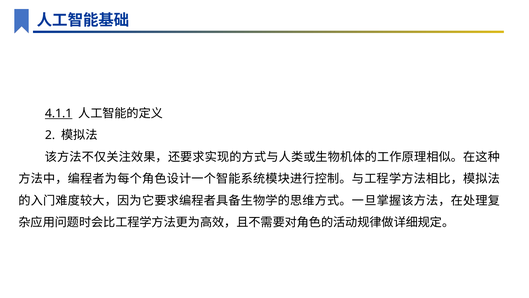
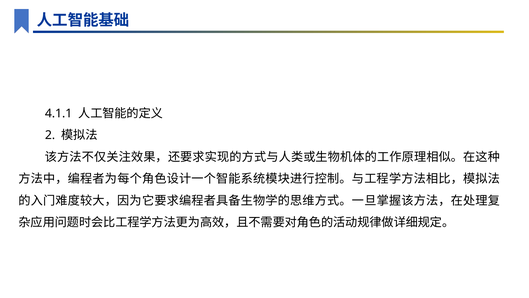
4.1.1 underline: present -> none
